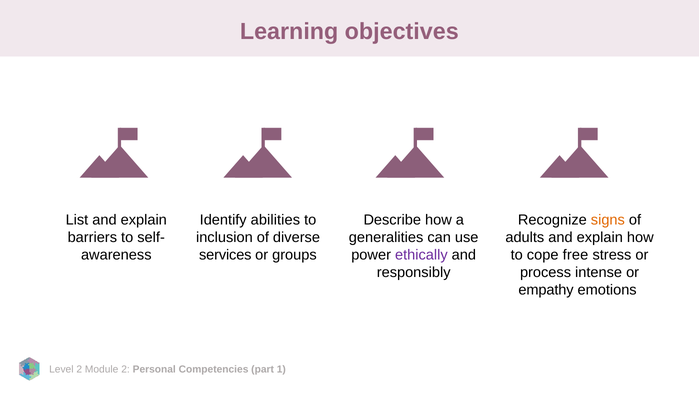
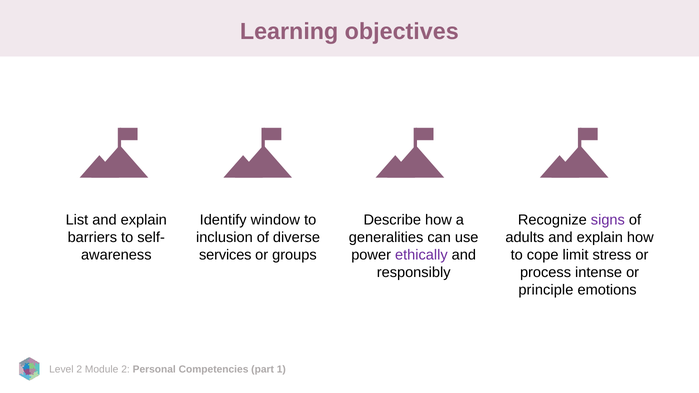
abilities: abilities -> window
signs colour: orange -> purple
free: free -> limit
empathy: empathy -> principle
